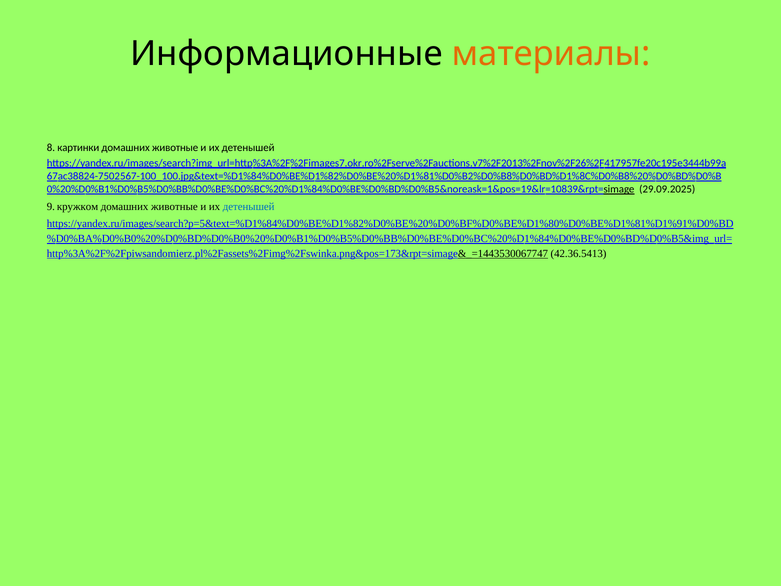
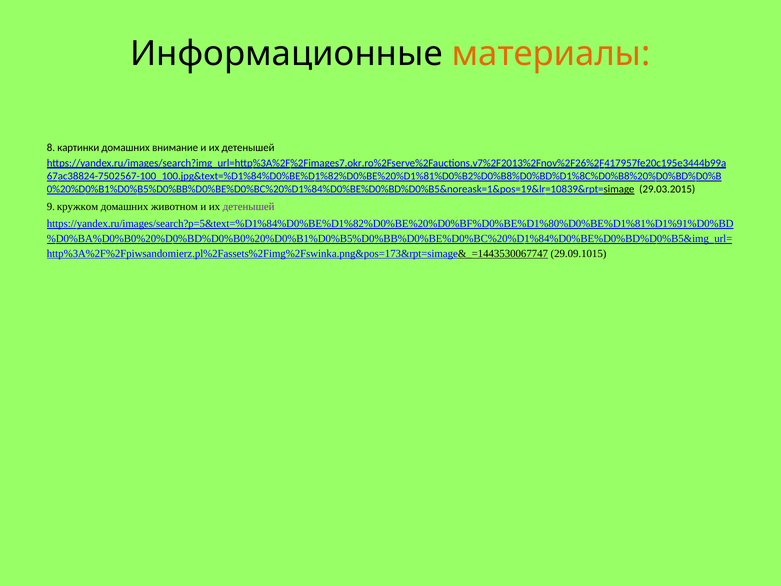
животные at (175, 148): животные -> внимание
29.09.2025: 29.09.2025 -> 29.03.2015
животные at (174, 207): животные -> животном
детенышей at (249, 207) colour: blue -> purple
42.36.5413: 42.36.5413 -> 29.09.1015
